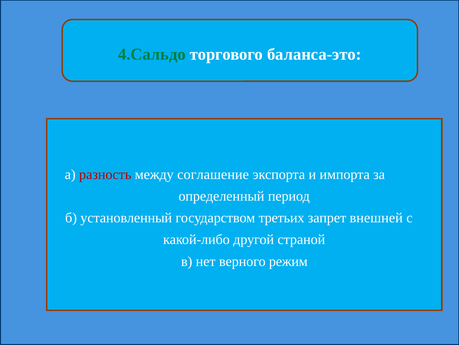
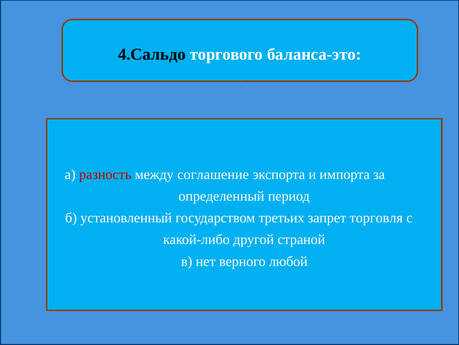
4.Сальдо colour: green -> black
внешней: внешней -> торговля
режим: режим -> любой
